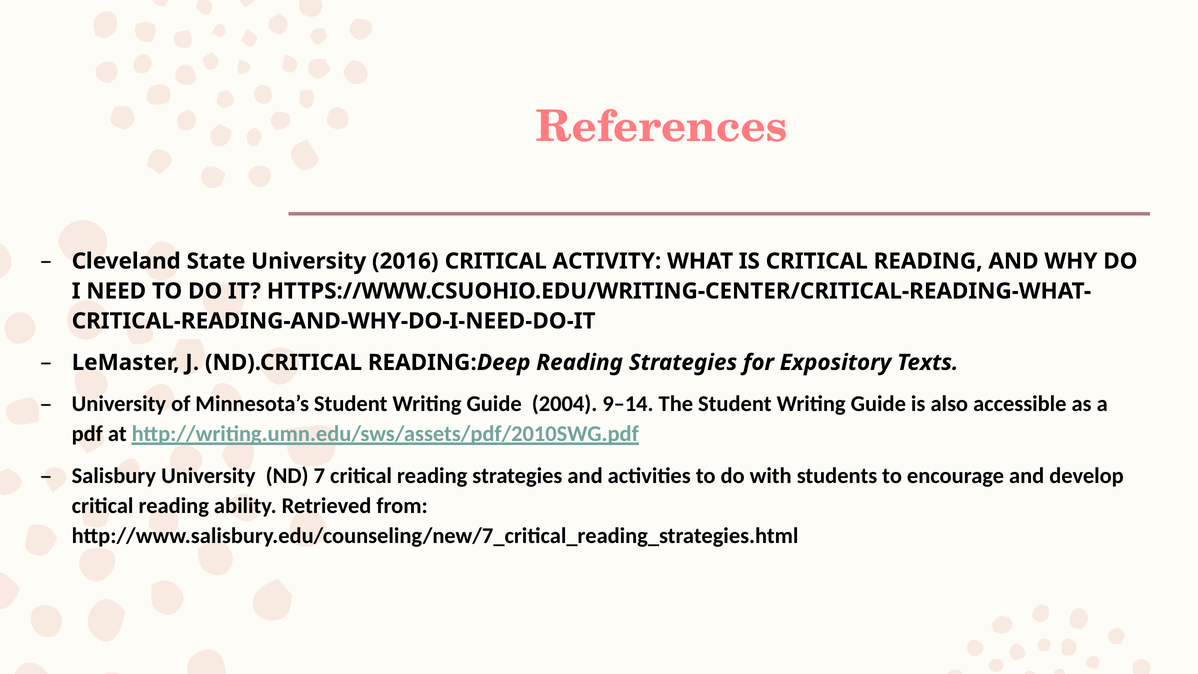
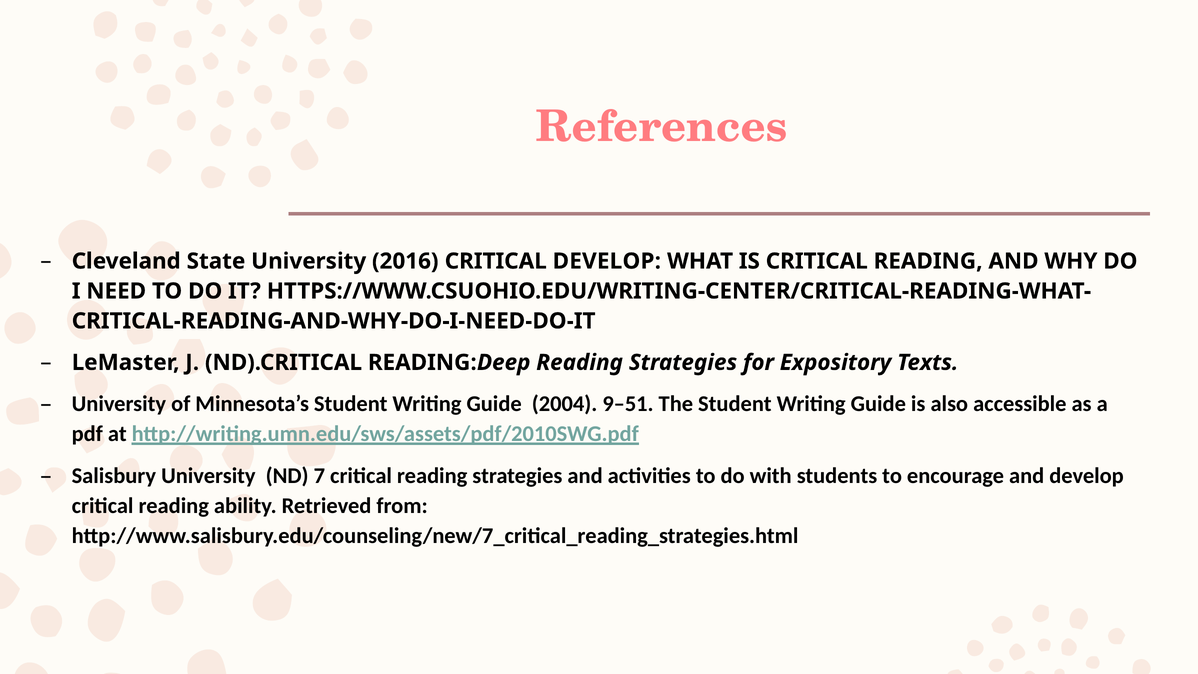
CRITICAL ACTIVITY: ACTIVITY -> DEVELOP
9–14: 9–14 -> 9–51
